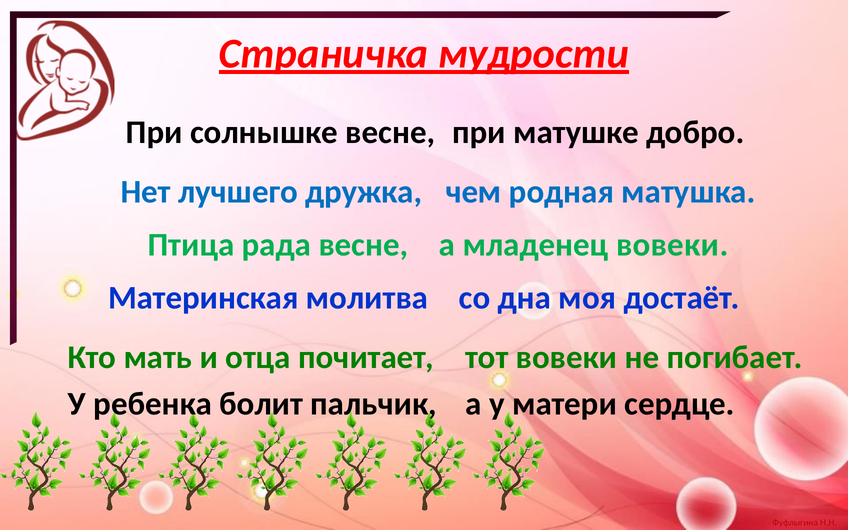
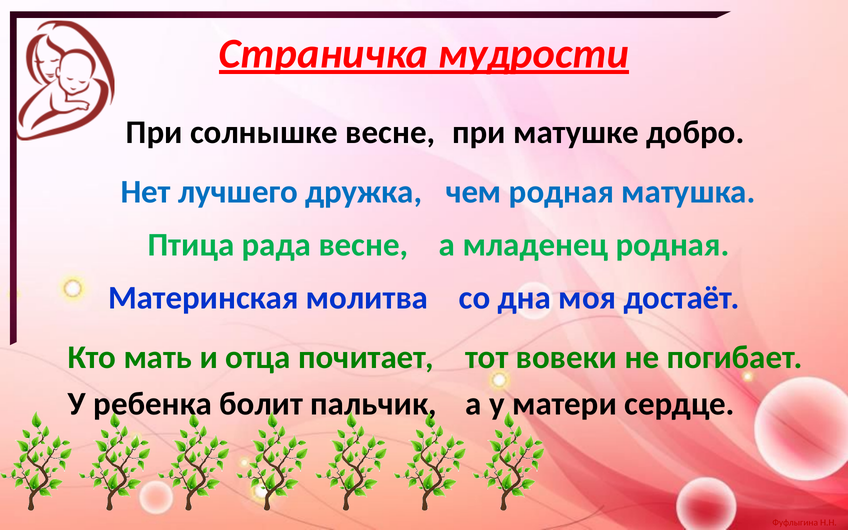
младенец вовеки: вовеки -> родная
